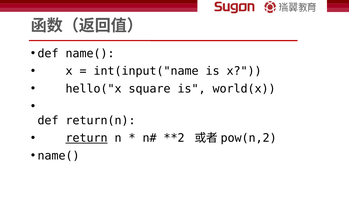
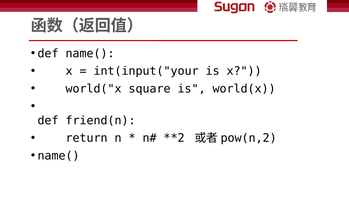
int(input("name: int(input("name -> int(input("your
hello("x: hello("x -> world("x
return(n: return(n -> friend(n
return underline: present -> none
